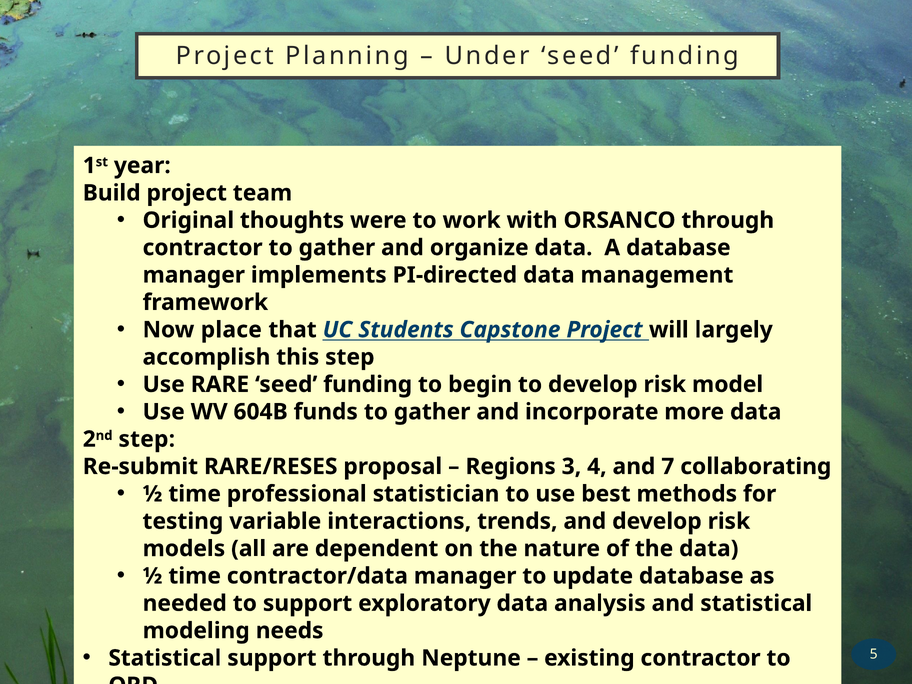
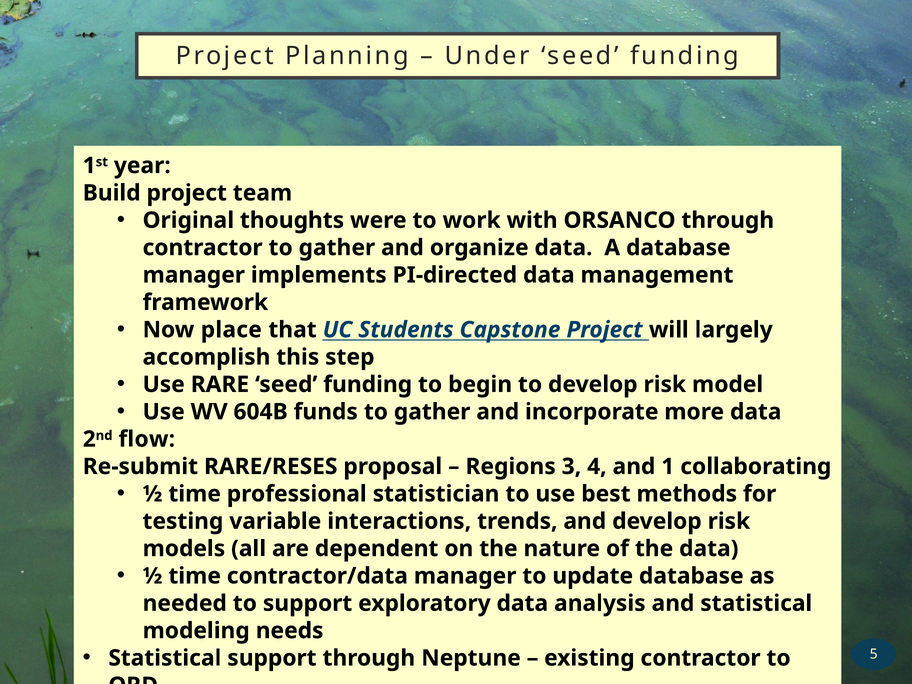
2nd step: step -> flow
7: 7 -> 1
